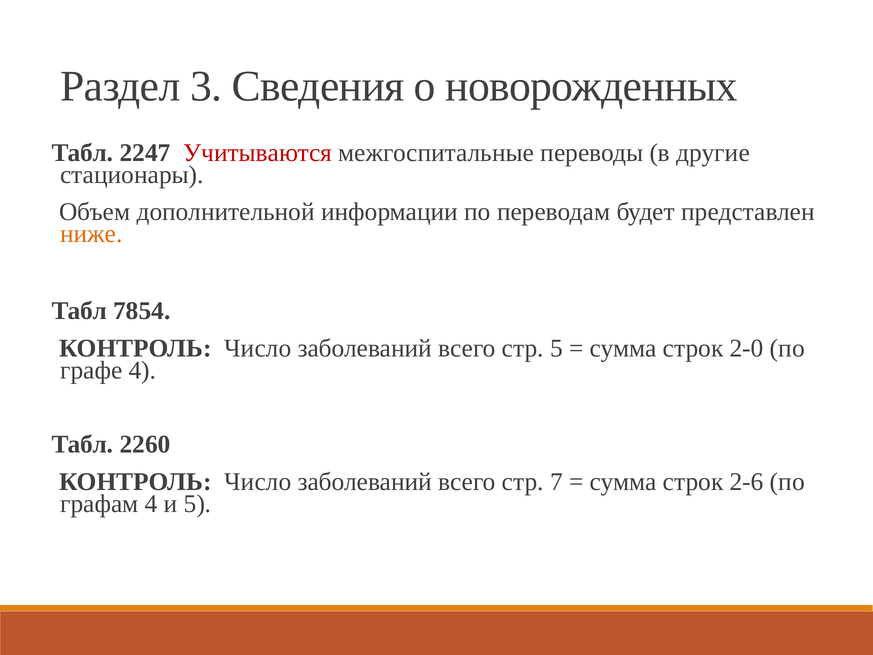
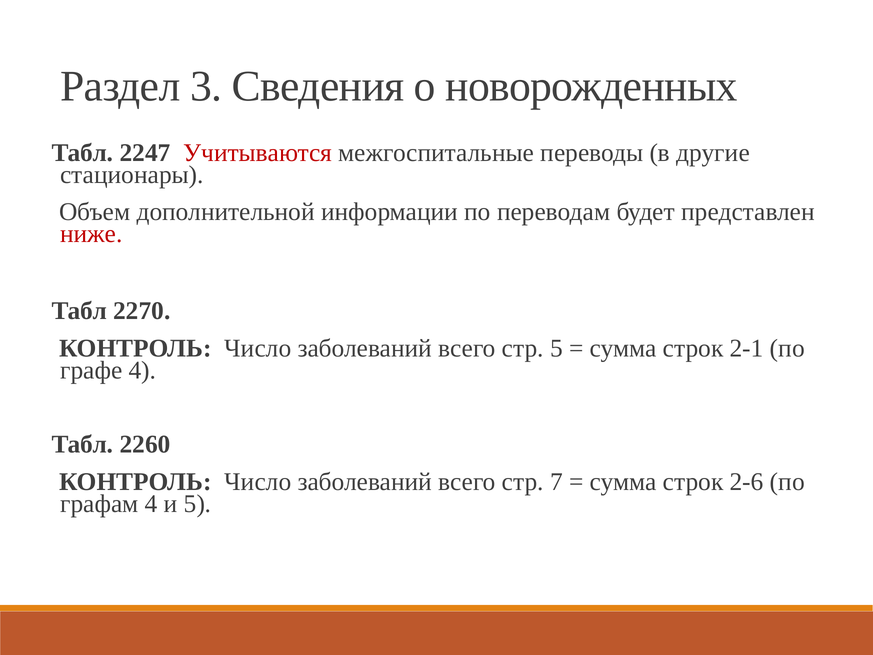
ниже colour: orange -> red
7854: 7854 -> 2270
2-0: 2-0 -> 2-1
